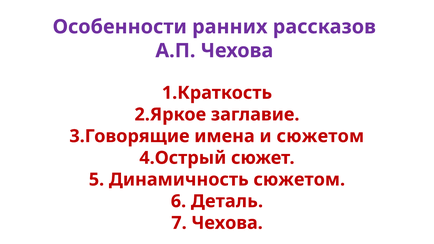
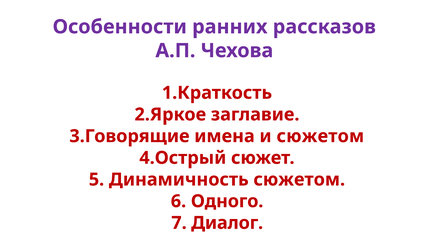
Деталь: Деталь -> Одного
7 Чехова: Чехова -> Диалог
